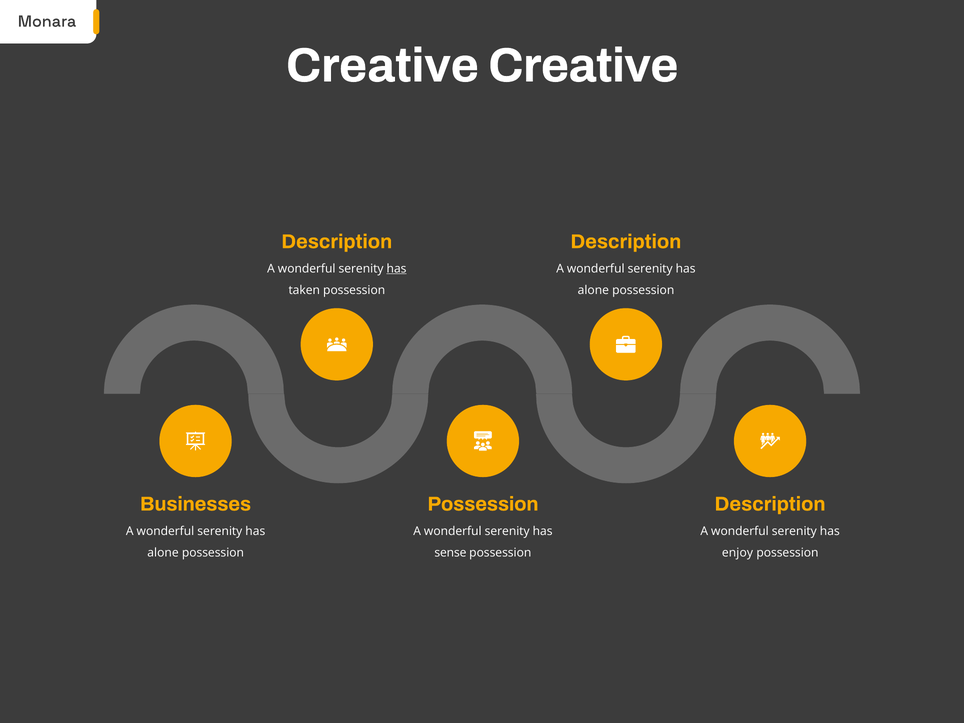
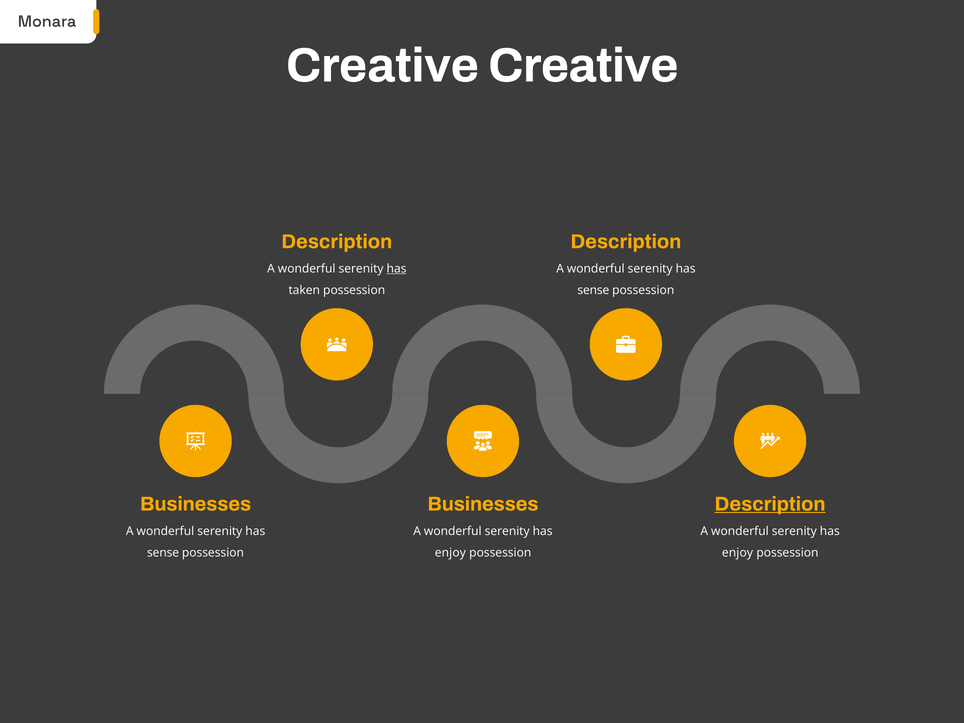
alone at (593, 290): alone -> sense
Possession at (483, 504): Possession -> Businesses
Description at (770, 504) underline: none -> present
alone at (163, 553): alone -> sense
sense at (450, 553): sense -> enjoy
